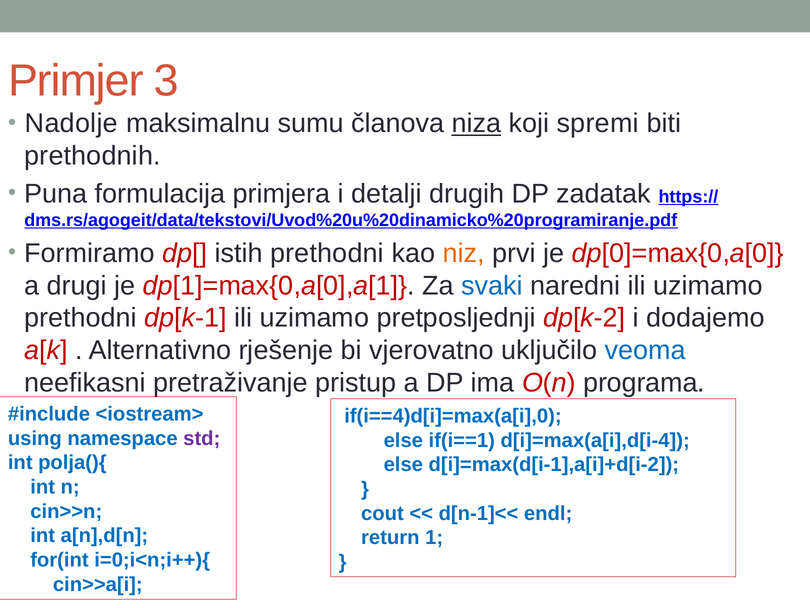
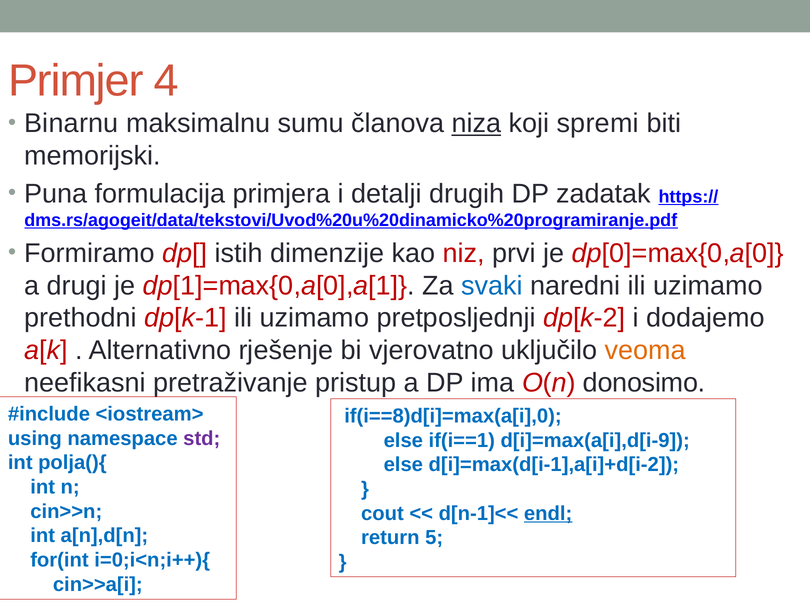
3: 3 -> 4
Nadolje: Nadolje -> Binarnu
prethodnih: prethodnih -> memorijski
istih prethodni: prethodni -> dimenzije
niz colour: orange -> red
veoma colour: blue -> orange
programa: programa -> donosimo
if(i==4)d[i]=max(a[i],0: if(i==4)d[i]=max(a[i],0 -> if(i==8)d[i]=max(a[i],0
d[i]=max(a[i],d[i-4: d[i]=max(a[i],d[i-4 -> d[i]=max(a[i],d[i-9
endl underline: none -> present
1: 1 -> 5
